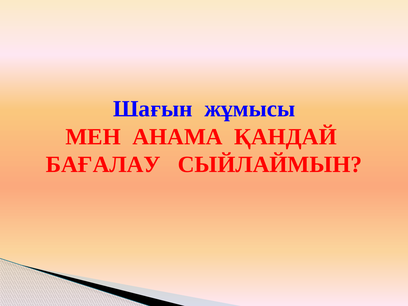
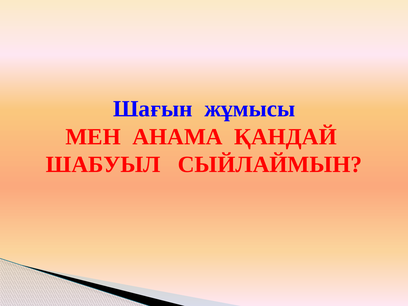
БАҒАЛАУ: БАҒАЛАУ -> ШАБУЫЛ
